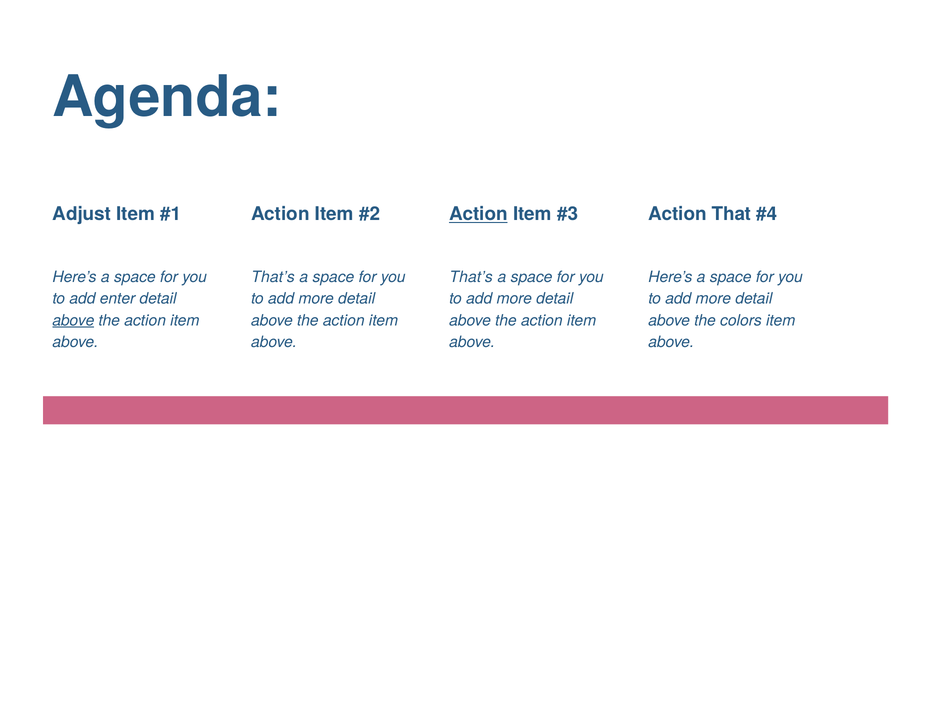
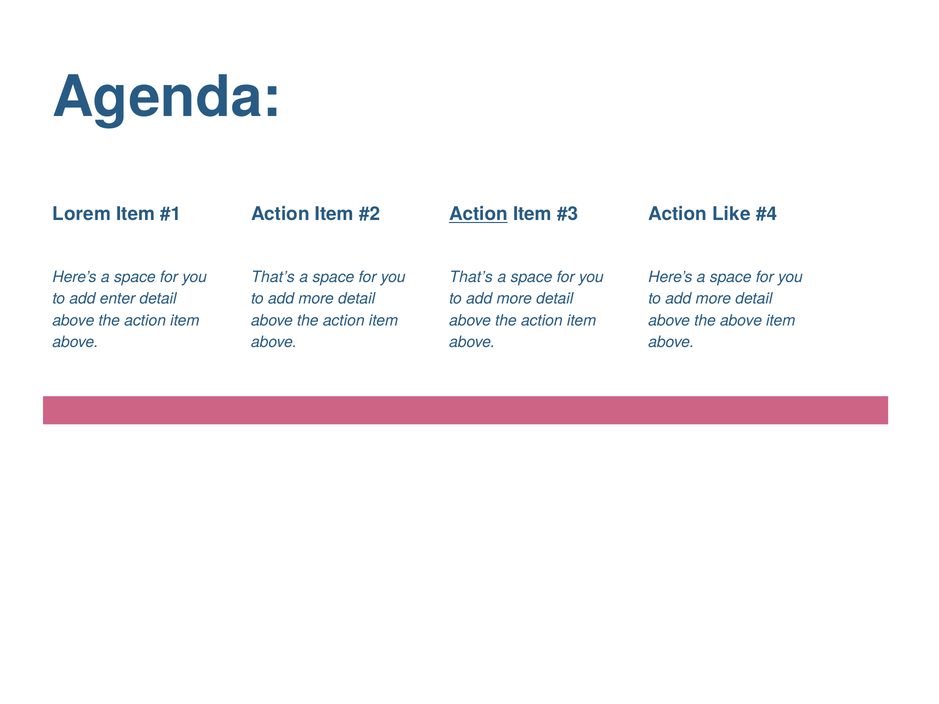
Adjust: Adjust -> Lorem
That: That -> Like
above at (73, 320) underline: present -> none
the colors: colors -> above
